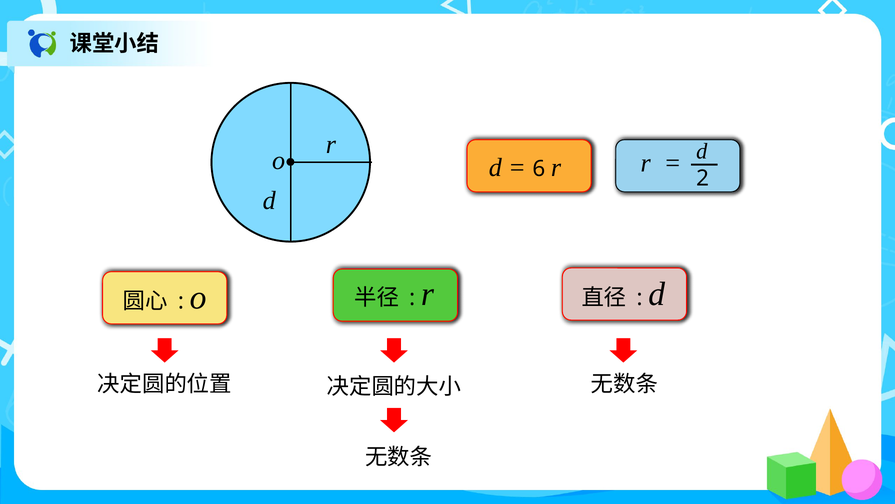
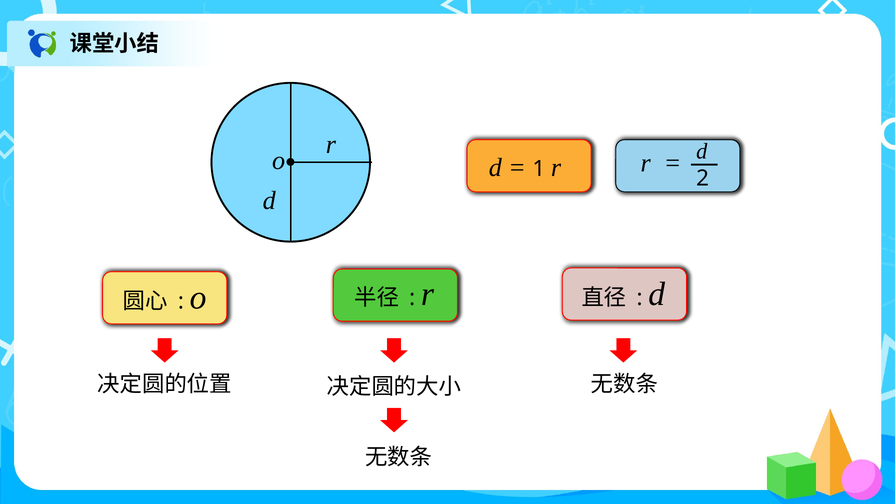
6: 6 -> 1
